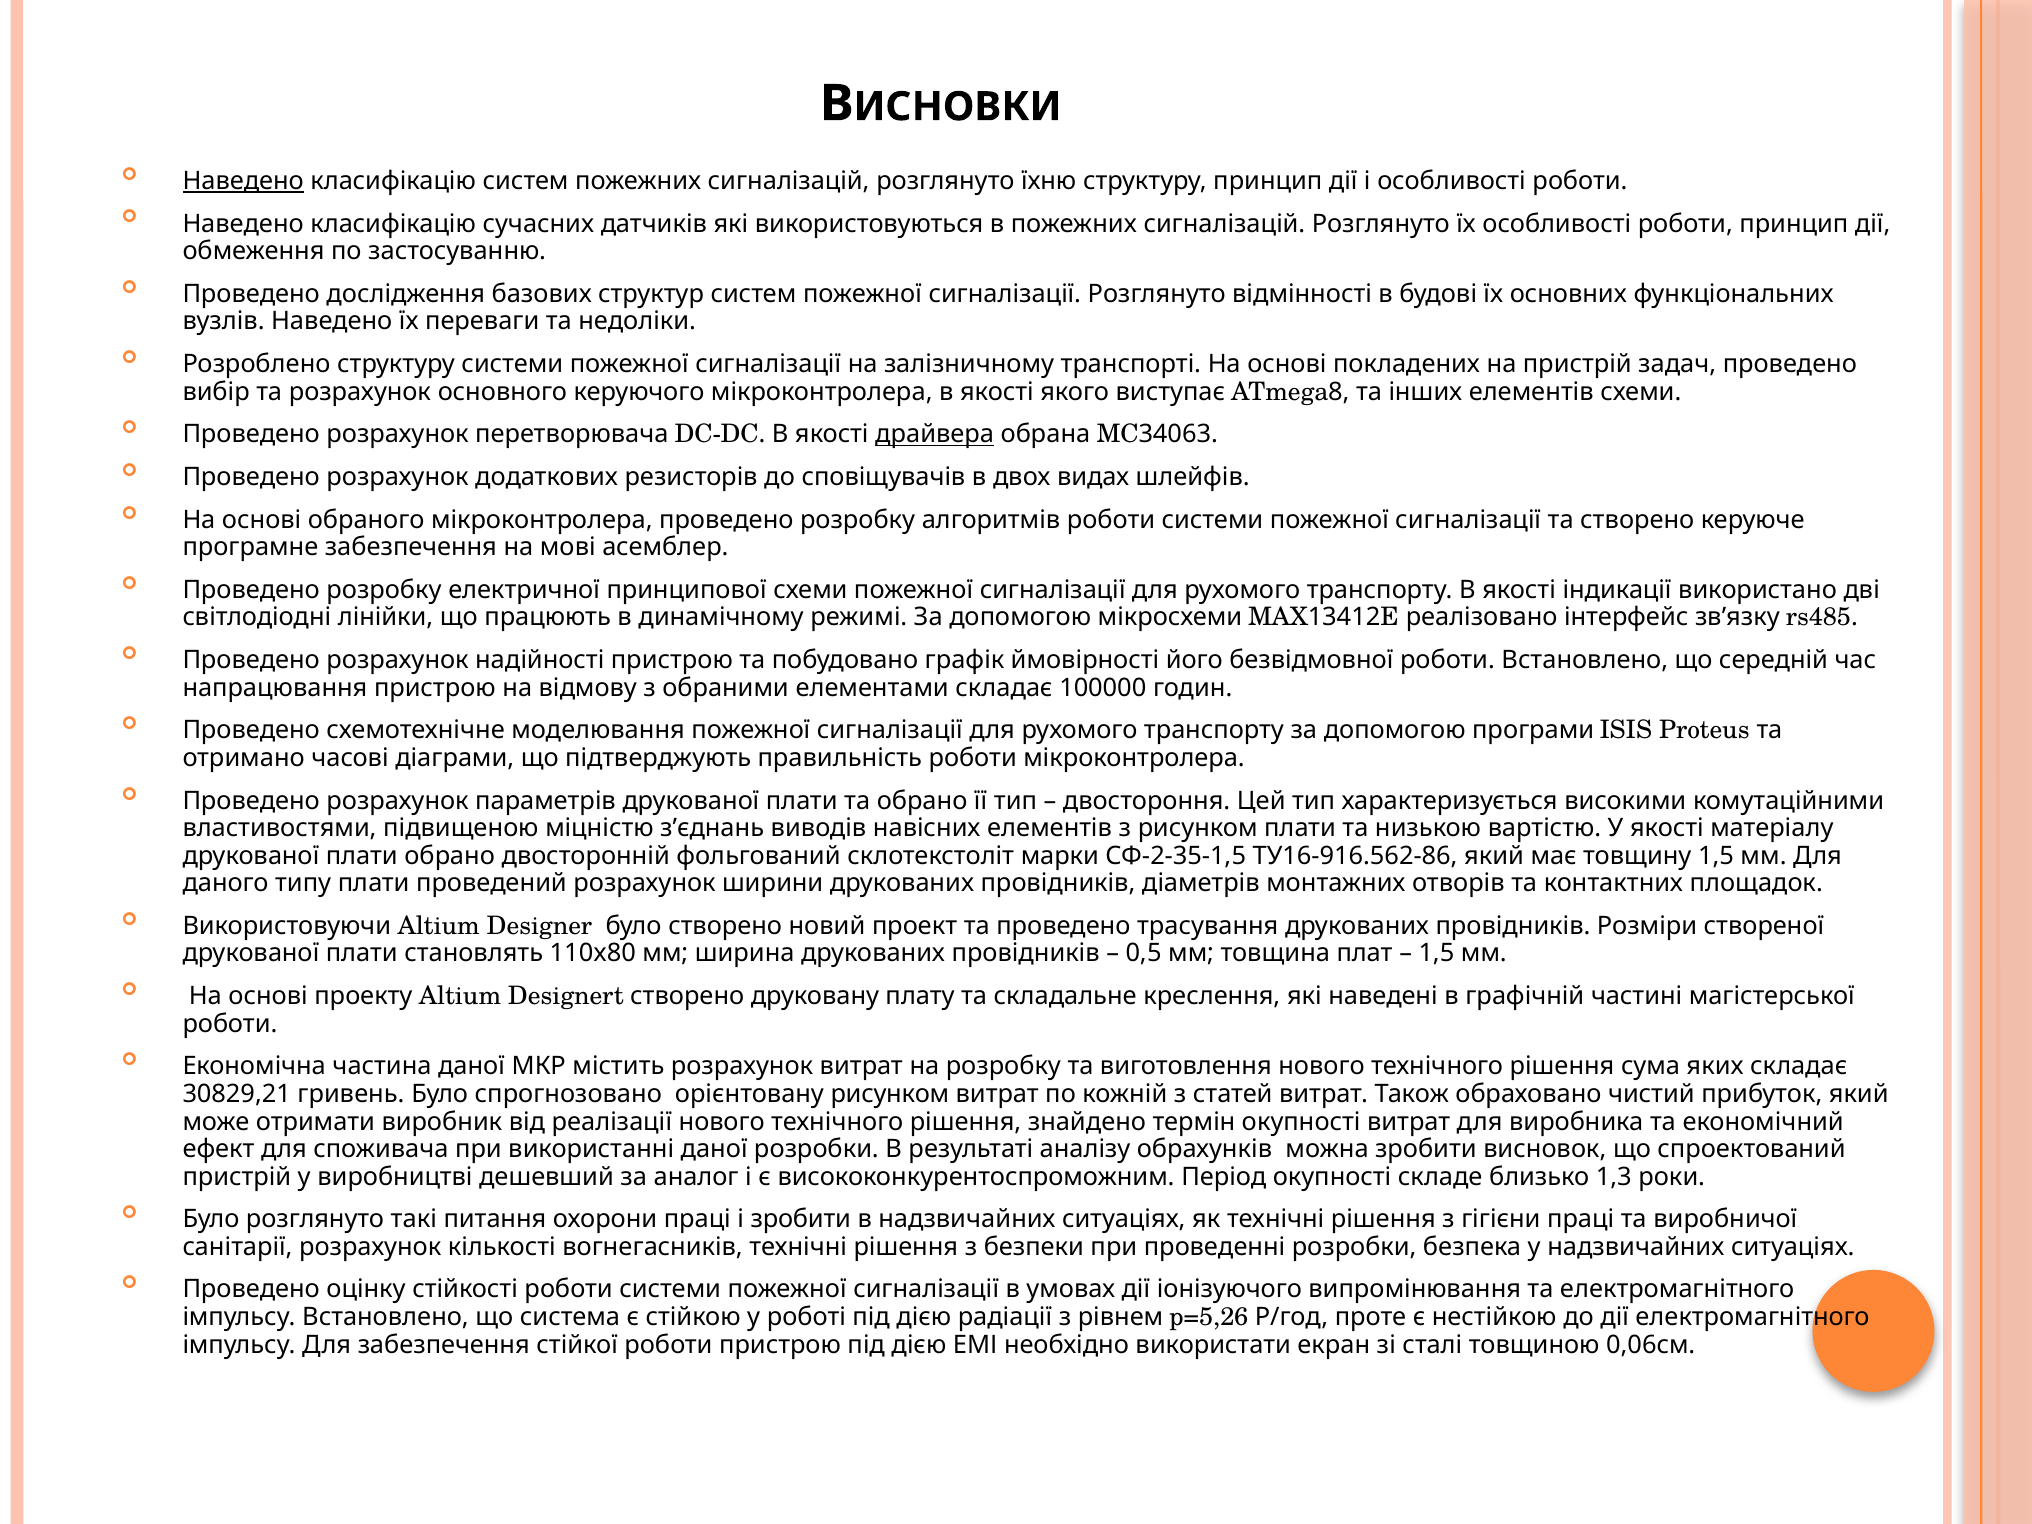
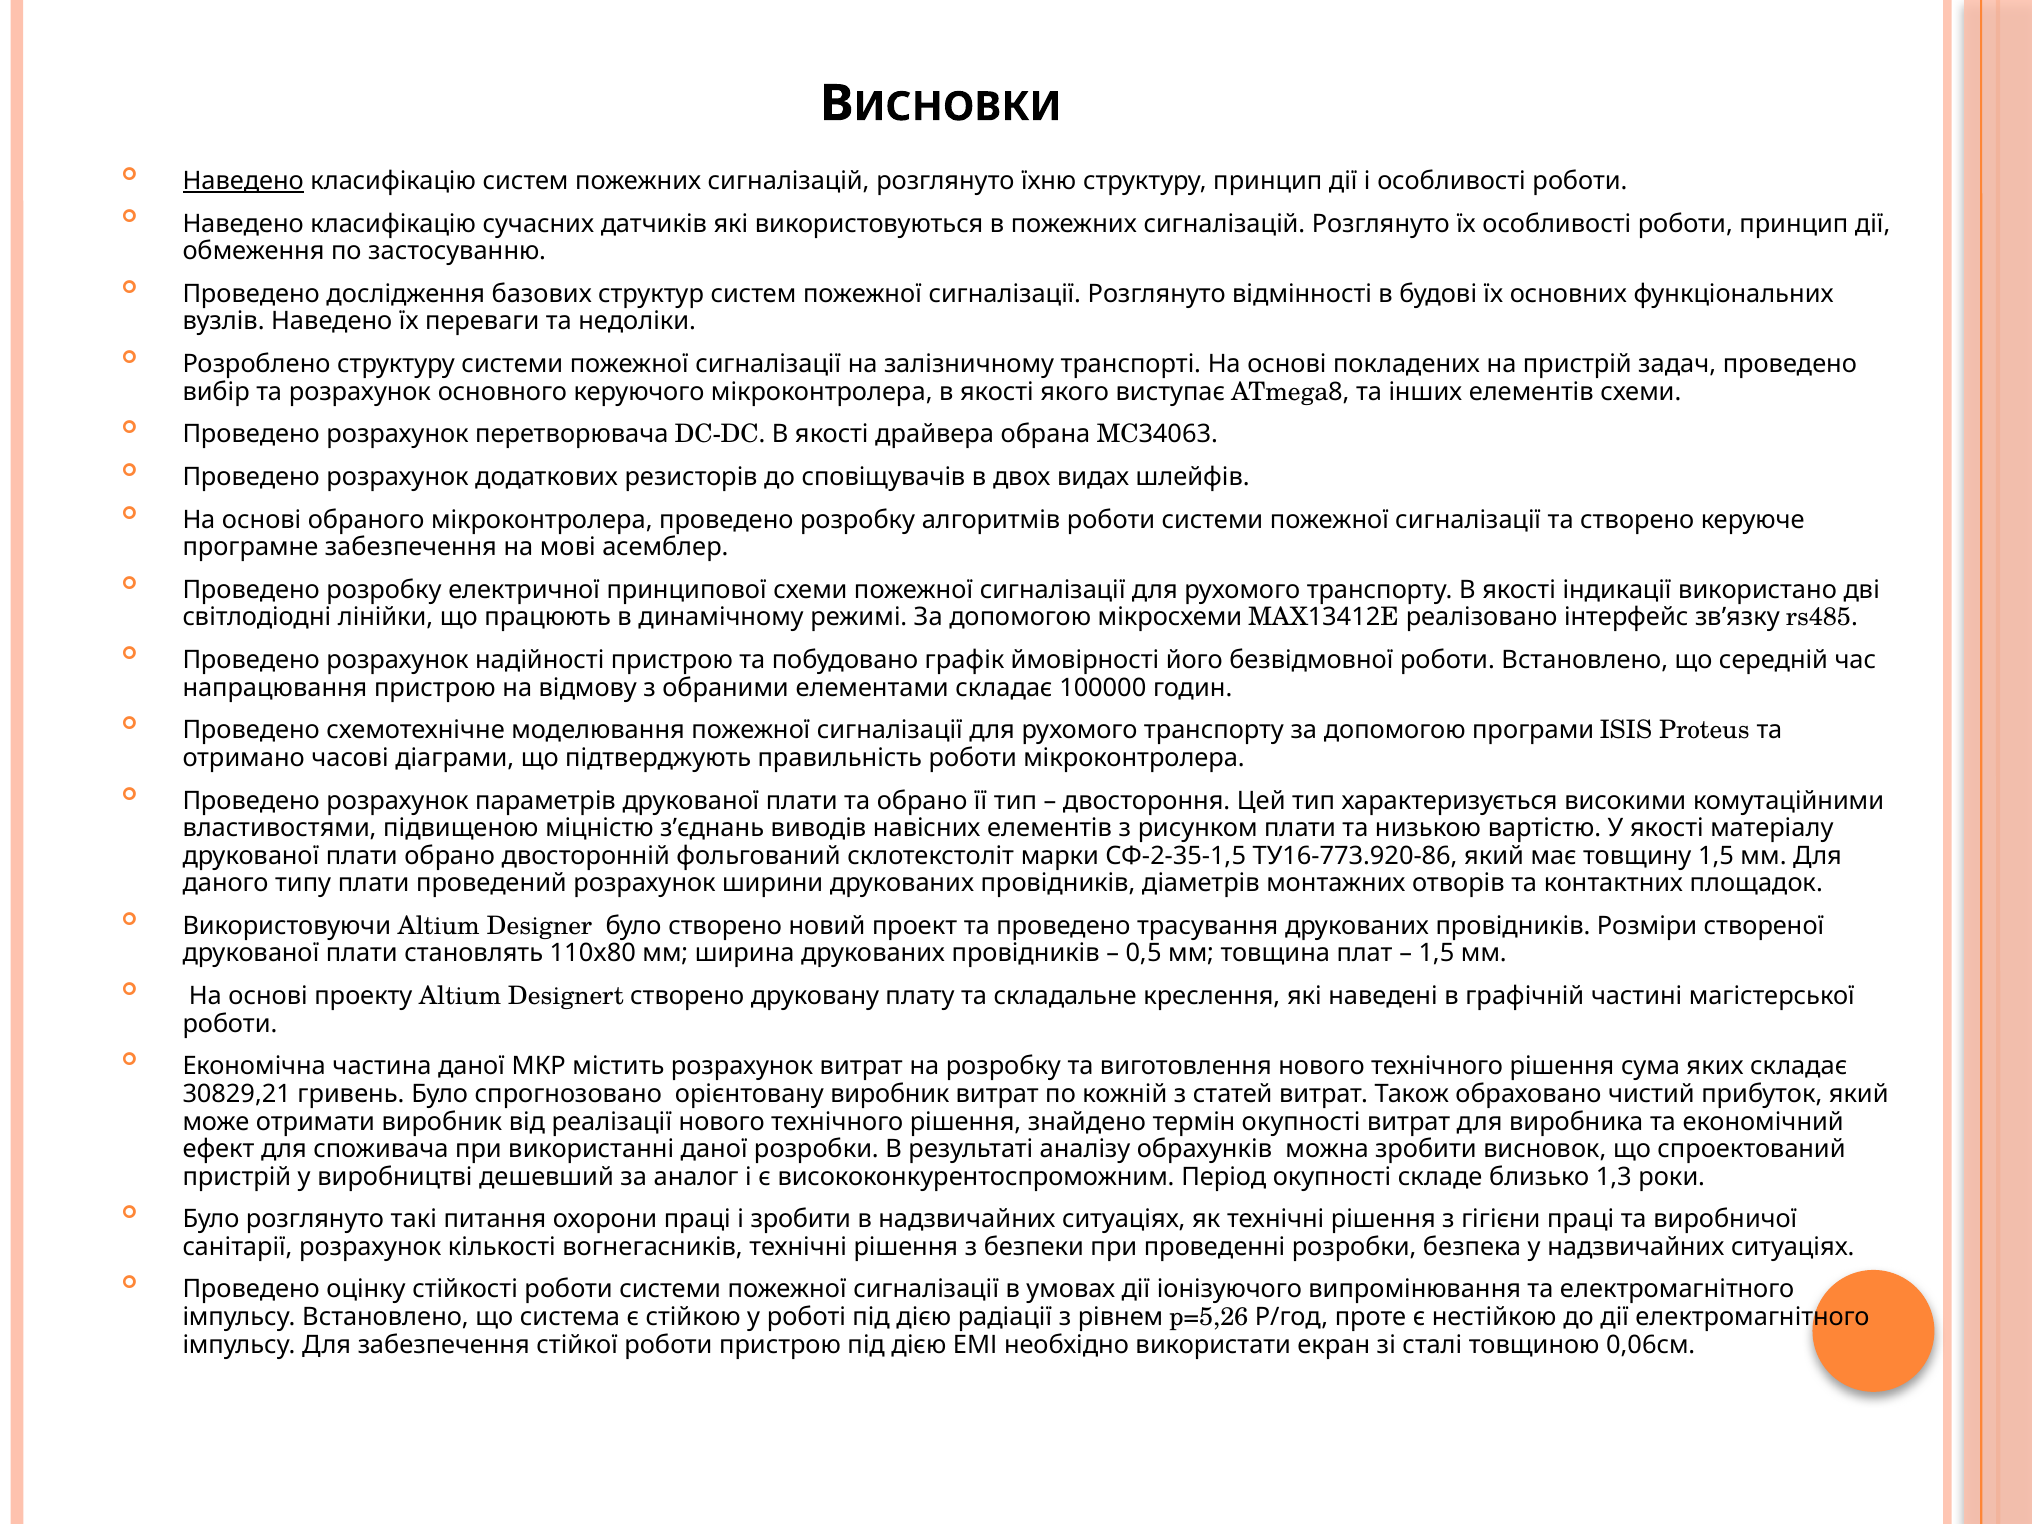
драйвера underline: present -> none
ТУ16-916.562-86: ТУ16-916.562-86 -> ТУ16-773.920-86
орієнтовану рисунком: рисунком -> виробник
